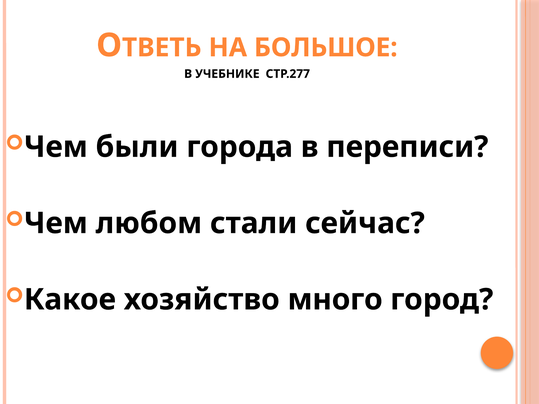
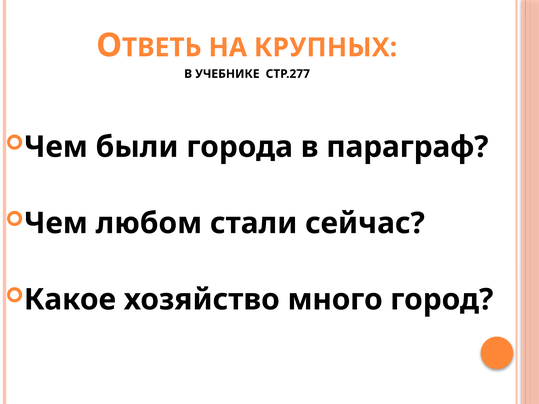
БОЛЬШОЕ: БОЛЬШОЕ -> КРУПНЫХ
переписи: переписи -> параграф
